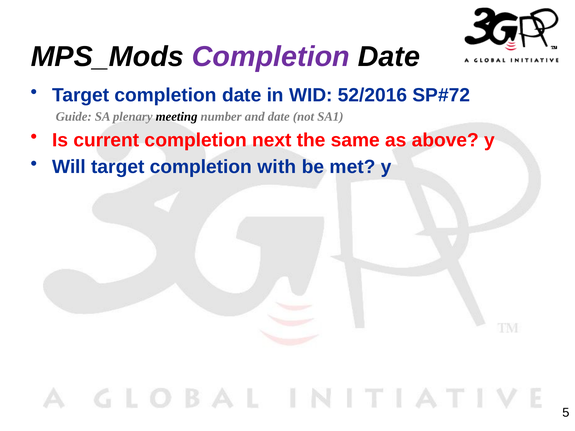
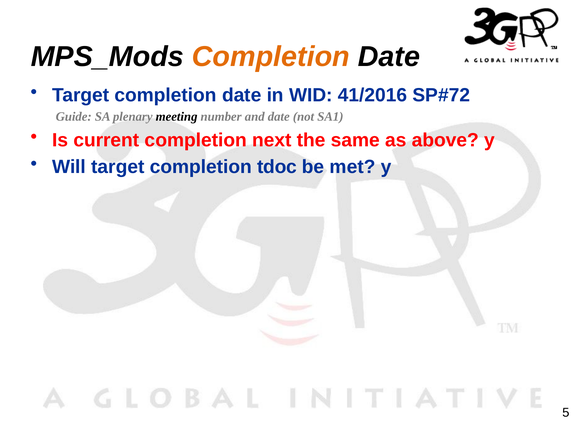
Completion at (271, 57) colour: purple -> orange
52/2016: 52/2016 -> 41/2016
with: with -> tdoc
